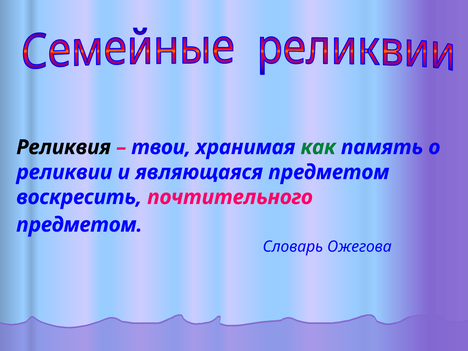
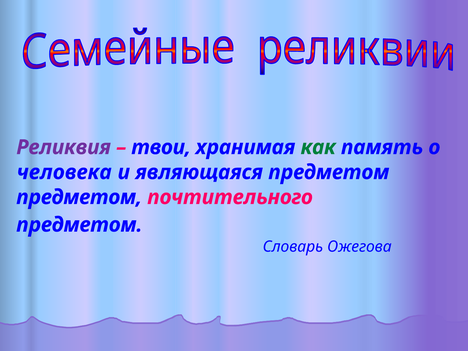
Реликвия colour: black -> purple
реликвии: реликвии -> человека
воскресить at (79, 197): воскресить -> предметом
